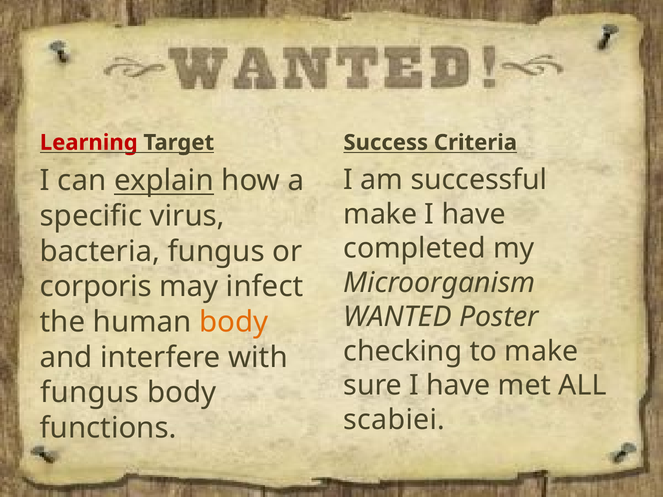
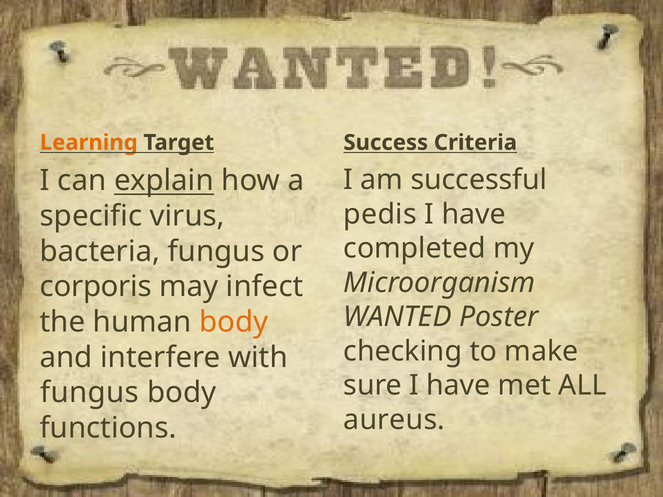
Learning colour: red -> orange
make at (380, 214): make -> pedis
scabiei: scabiei -> aureus
